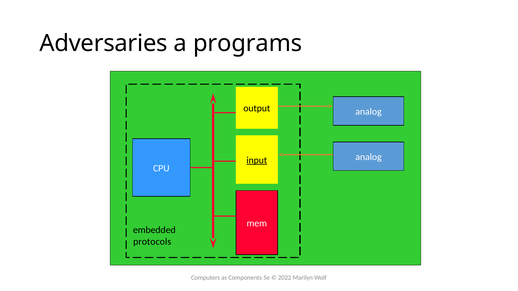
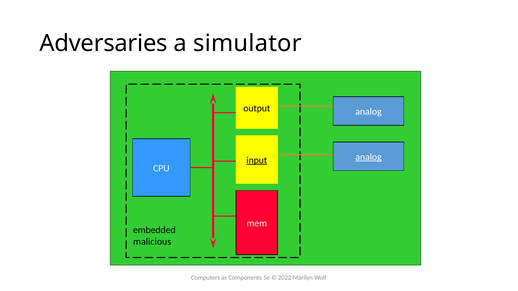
programs: programs -> simulator
analog at (369, 157) underline: none -> present
protocols: protocols -> malicious
